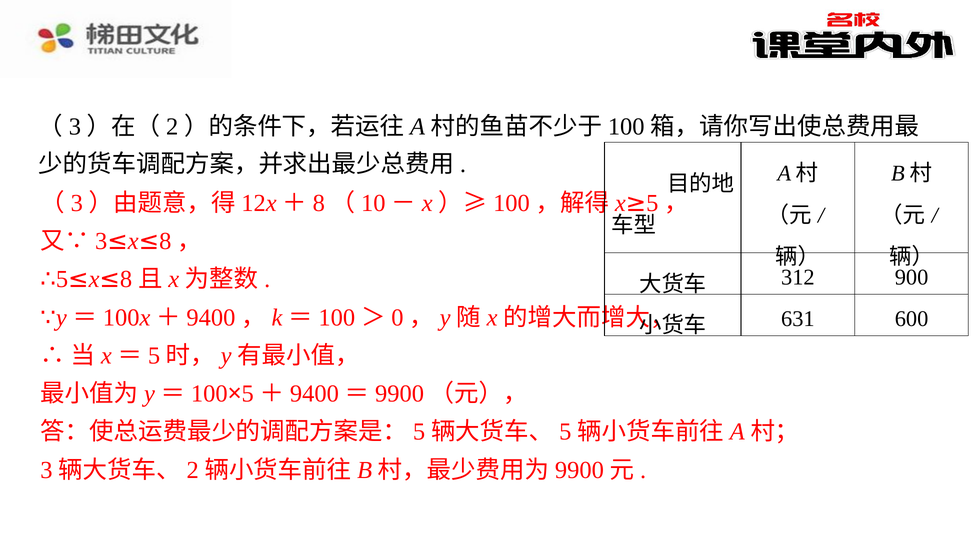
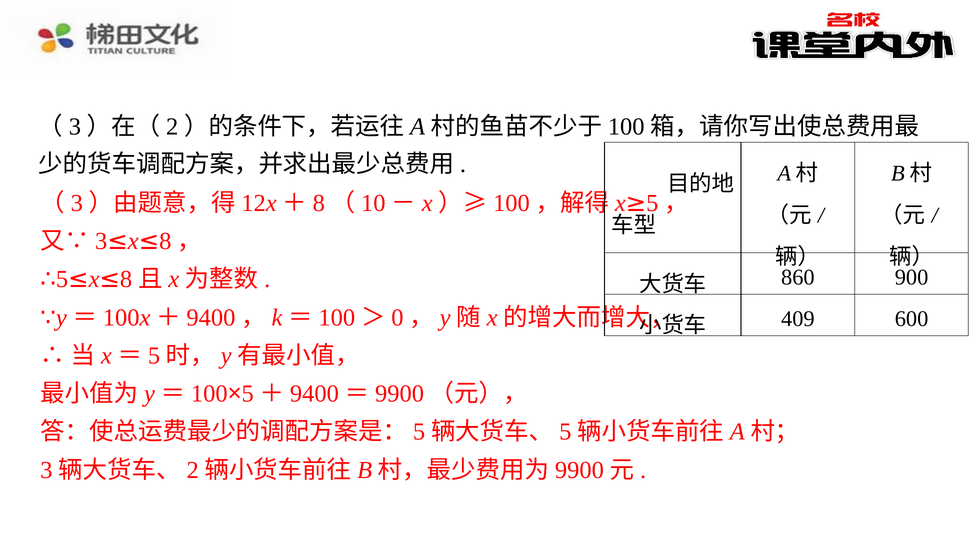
312: 312 -> 860
631: 631 -> 409
